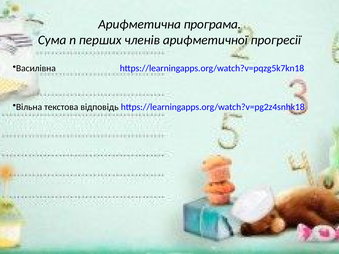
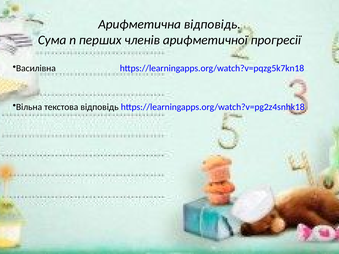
Арифметична програма: програма -> відповідь
